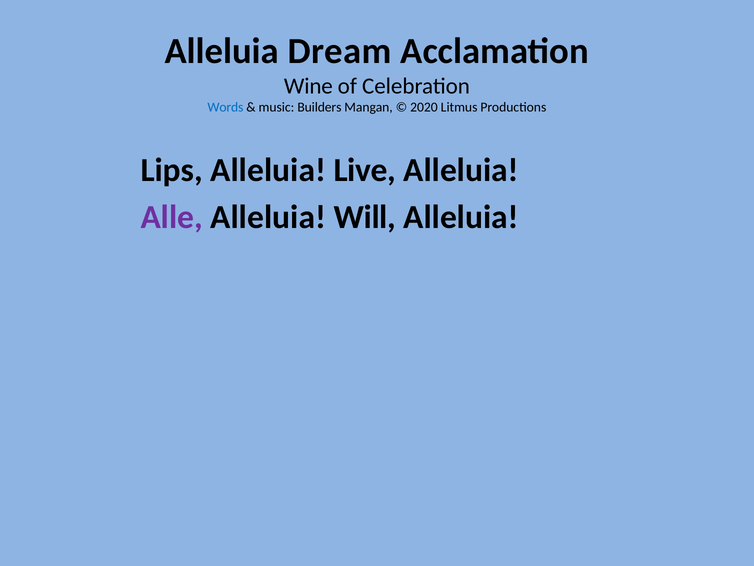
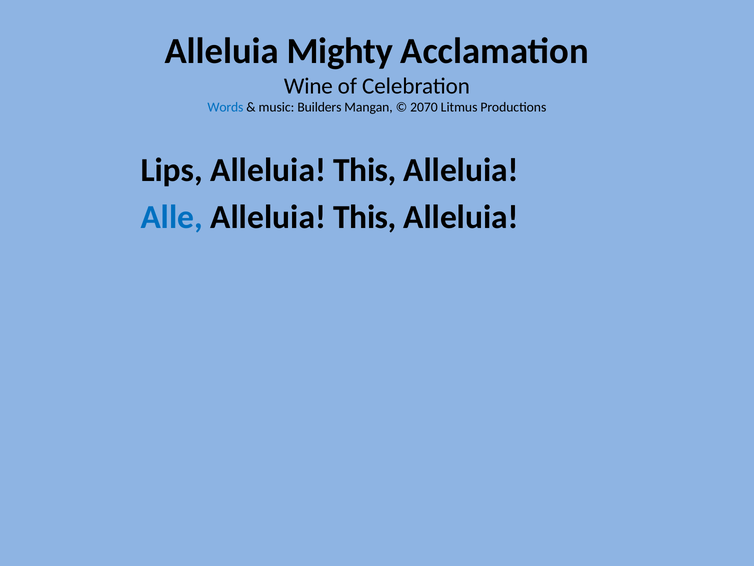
Dream: Dream -> Mighty
2020: 2020 -> 2070
Live at (365, 170): Live -> This
Alle colour: purple -> blue
Will at (365, 217): Will -> This
